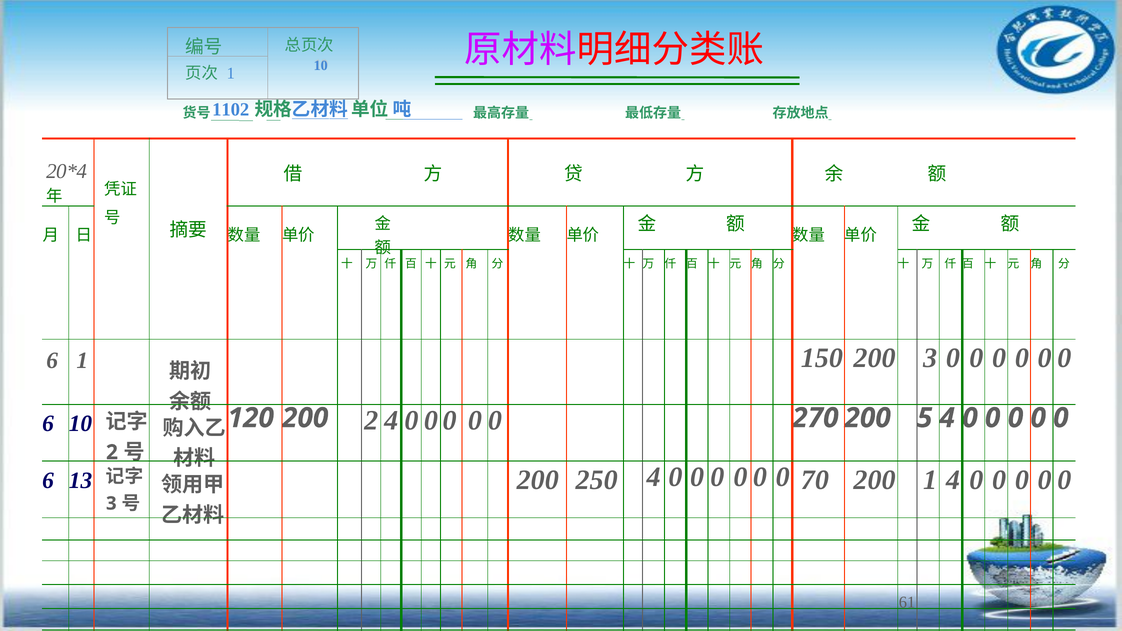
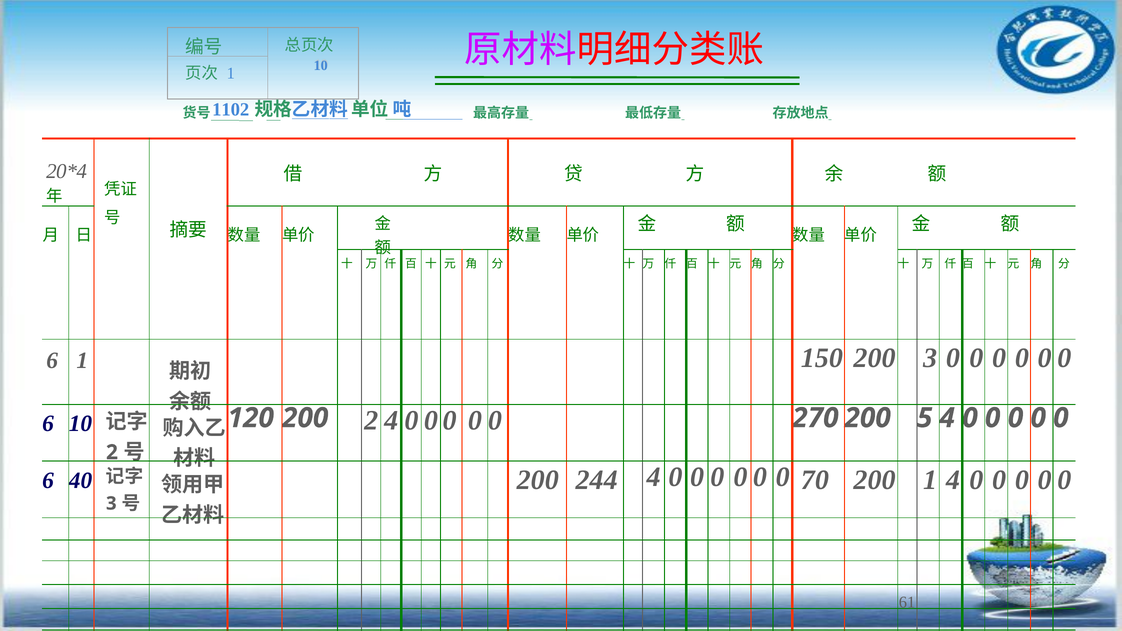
250: 250 -> 244
13: 13 -> 40
